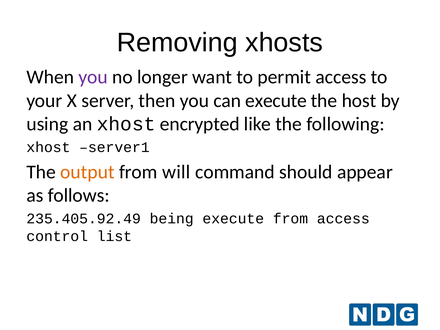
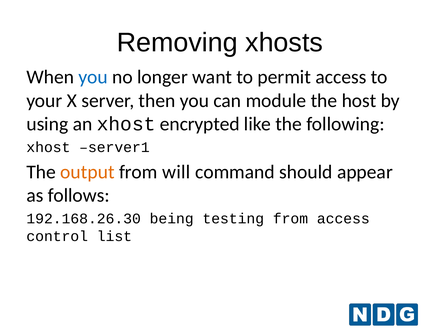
you at (93, 77) colour: purple -> blue
can execute: execute -> module
235.405.92.49: 235.405.92.49 -> 192.168.26.30
being execute: execute -> testing
